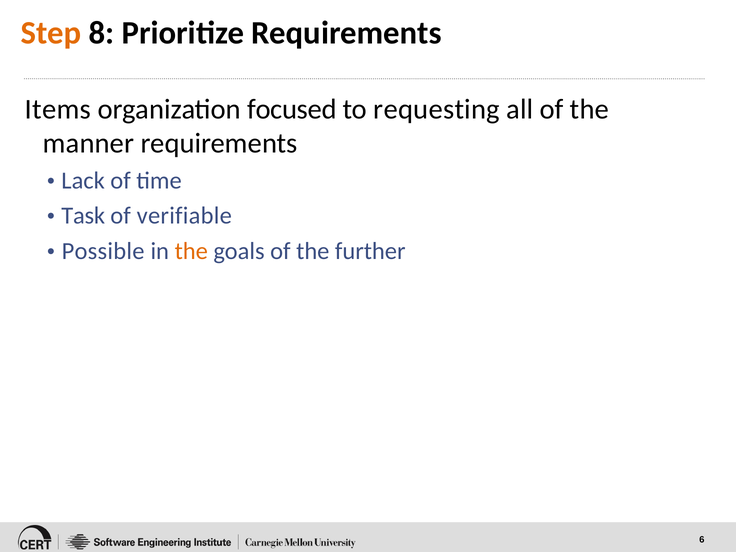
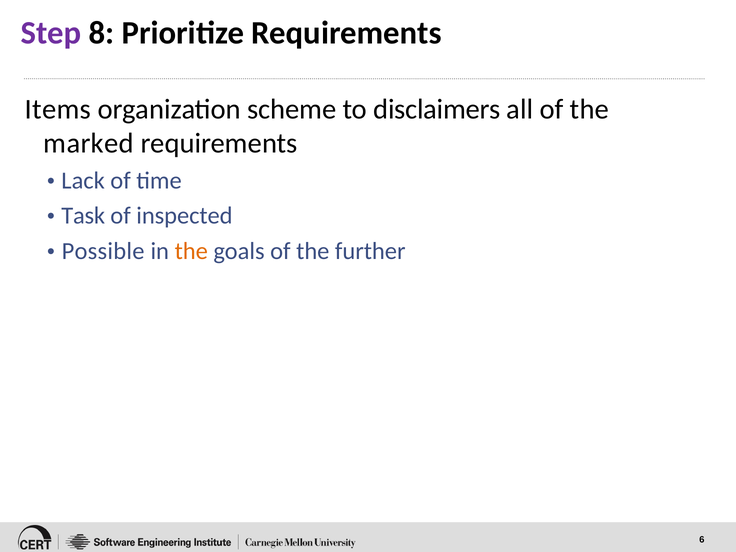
Step colour: orange -> purple
focused: focused -> scheme
requesting: requesting -> disclaimers
manner: manner -> marked
verifiable: verifiable -> inspected
